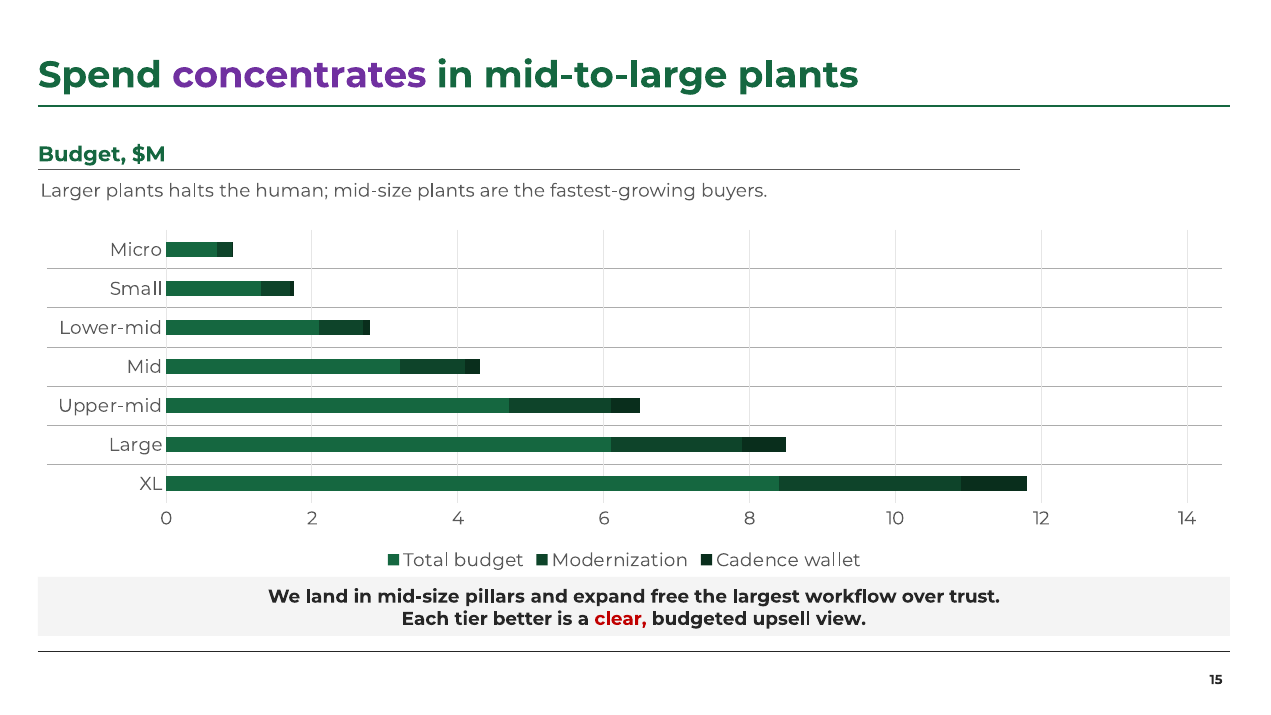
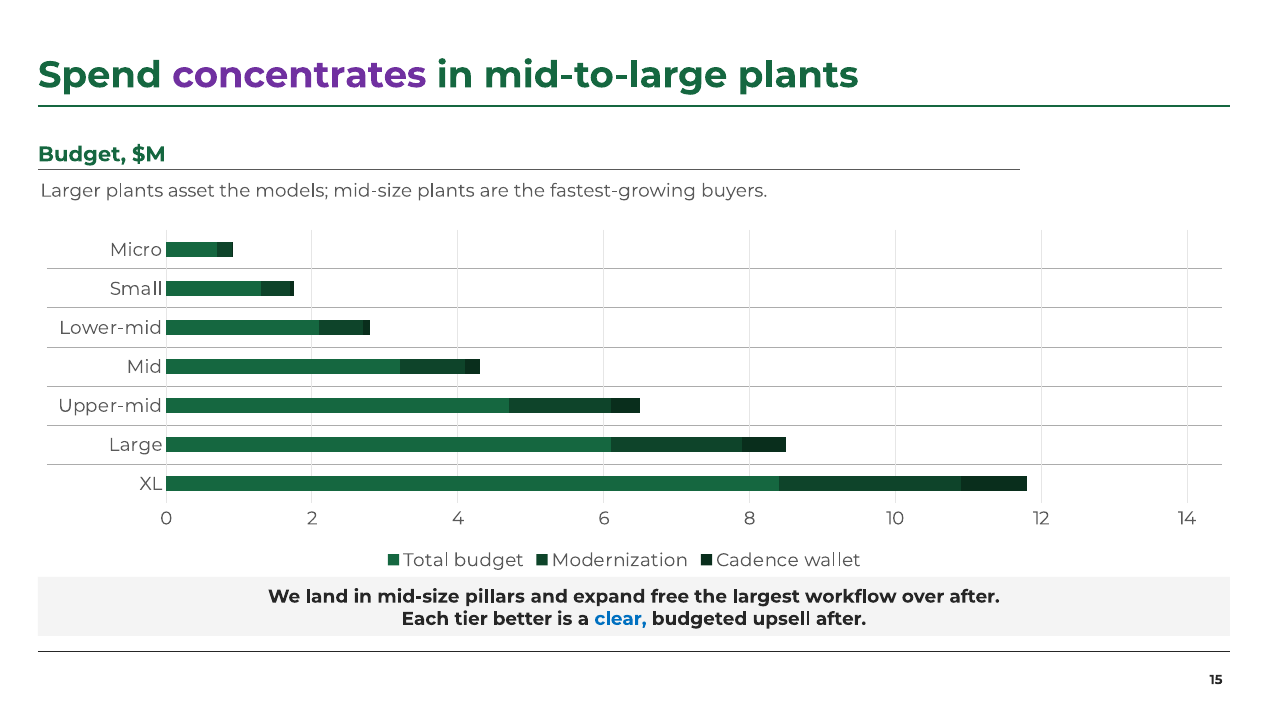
halts: halts -> asset
human: human -> models
over trust: trust -> after
clear colour: red -> blue
upsell view: view -> after
